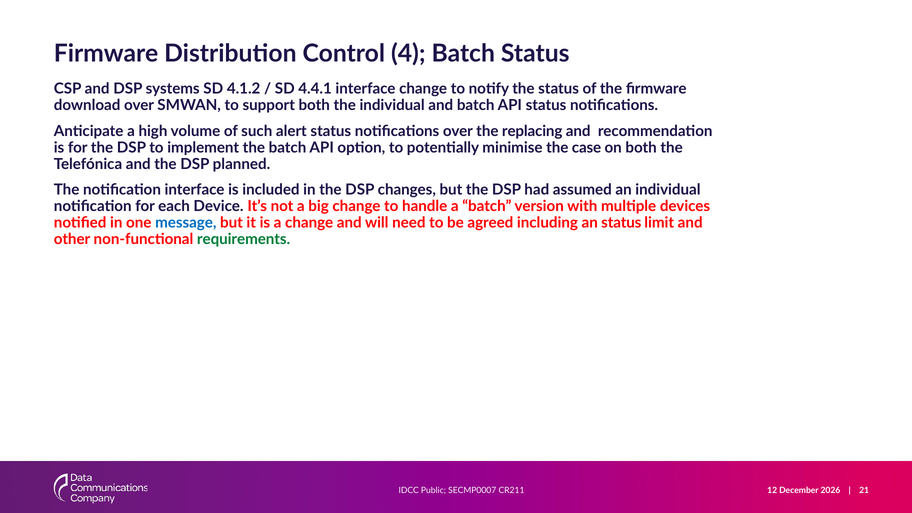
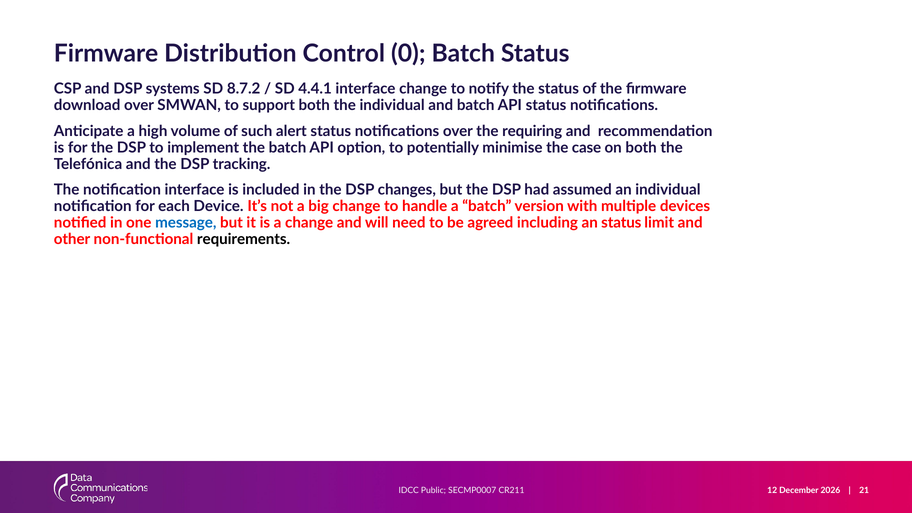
4: 4 -> 0
4.1.2: 4.1.2 -> 8.7.2
replacing: replacing -> requiring
planned: planned -> tracking
requirements colour: green -> black
